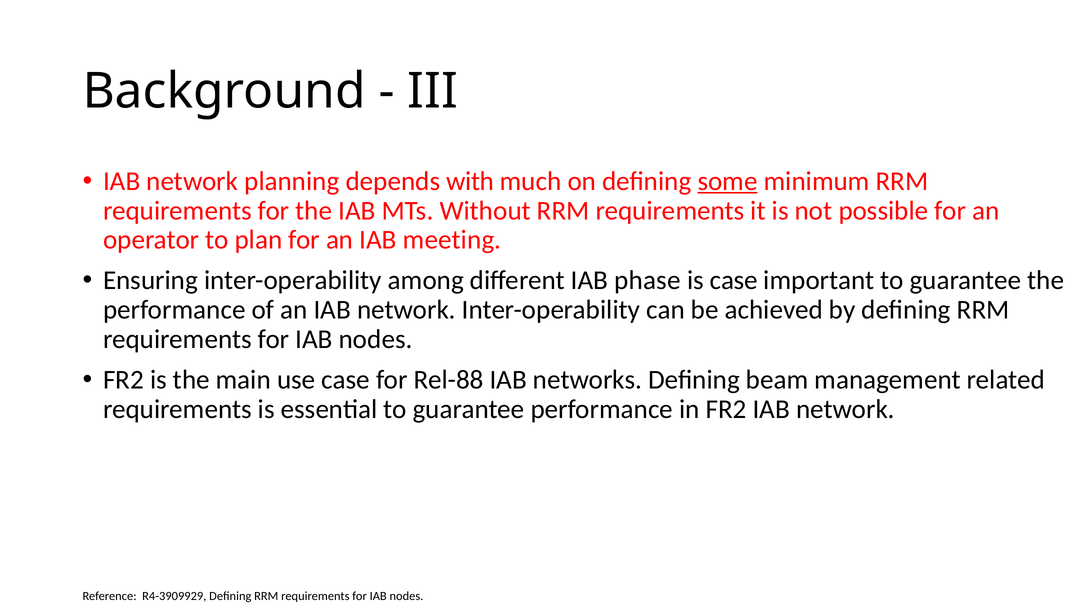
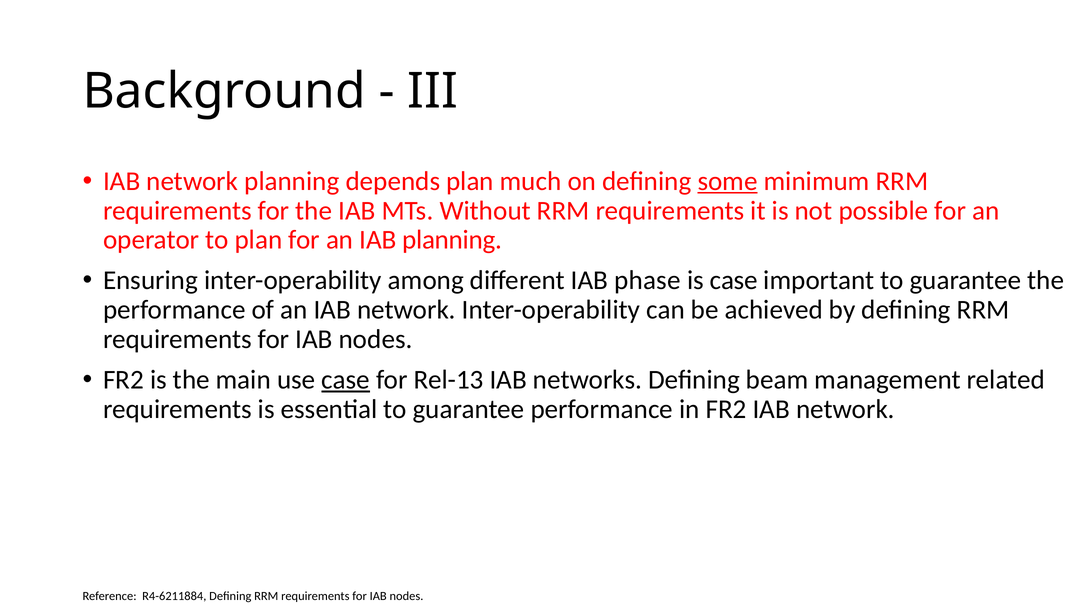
depends with: with -> plan
IAB meeting: meeting -> planning
case at (346, 379) underline: none -> present
Rel-88: Rel-88 -> Rel-13
R4-3909929: R4-3909929 -> R4-6211884
